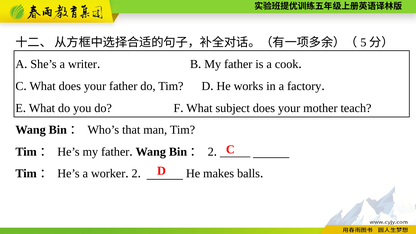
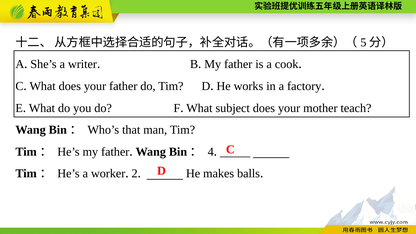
2 at (211, 152): 2 -> 4
